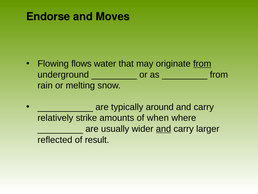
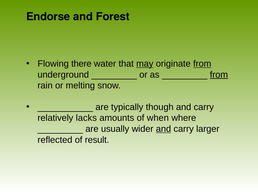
Moves: Moves -> Forest
flows: flows -> there
may underline: none -> present
from at (219, 74) underline: none -> present
around: around -> though
strike: strike -> lacks
